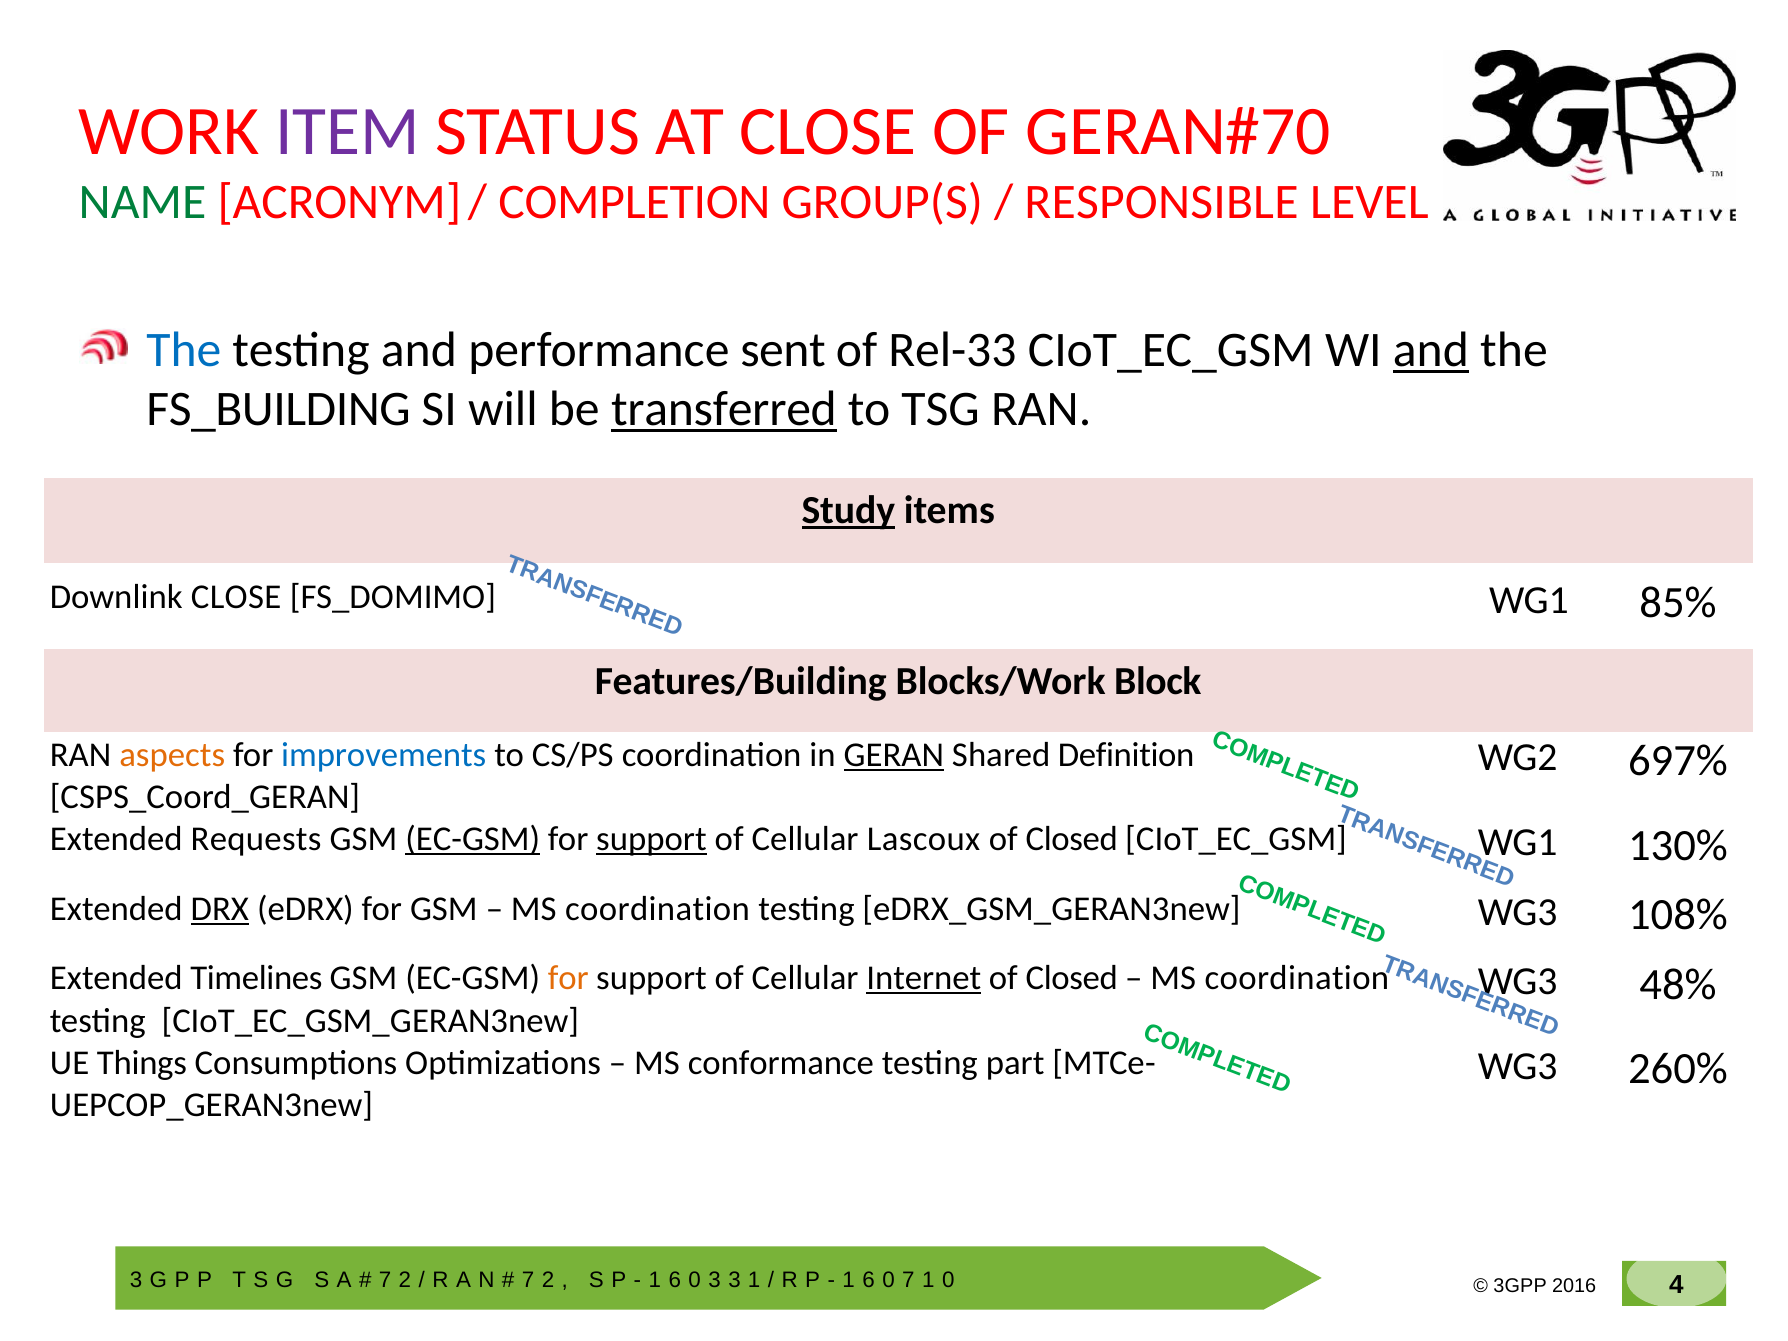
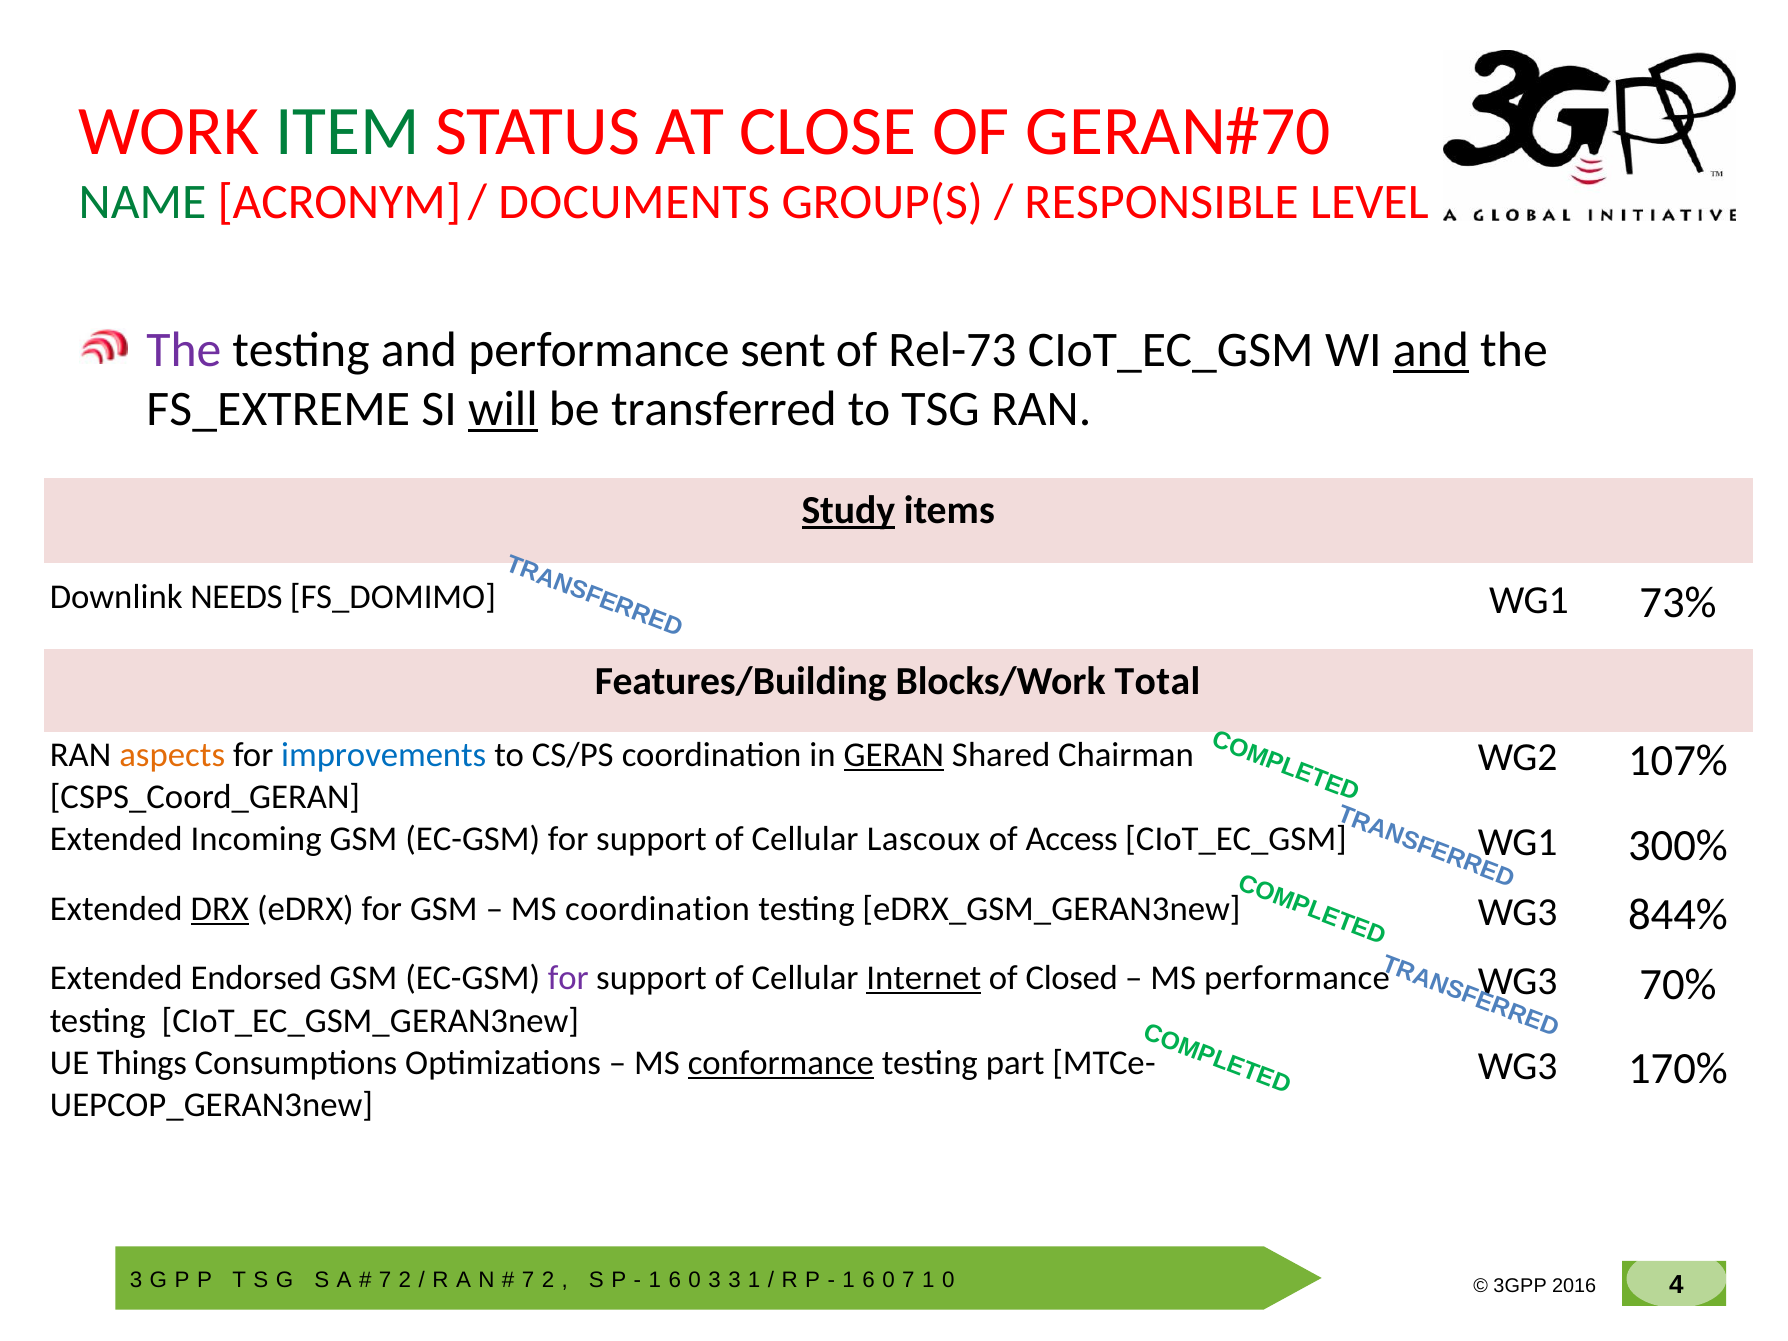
ITEM colour: purple -> green
COMPLETION: COMPLETION -> DOCUMENTS
The at (184, 350) colour: blue -> purple
Rel-33: Rel-33 -> Rel-73
FS_BUILDING: FS_BUILDING -> FS_EXTREME
will underline: none -> present
transferred underline: present -> none
Downlink CLOSE: CLOSE -> NEEDS
85%: 85% -> 73%
Block: Block -> Total
Definition: Definition -> Chairman
697%: 697% -> 107%
Requests: Requests -> Incoming
EC-GSM at (473, 839) underline: present -> none
support at (651, 839) underline: present -> none
Closed at (1072, 839): Closed -> Access
130%: 130% -> 300%
108%: 108% -> 844%
Timelines: Timelines -> Endorsed
for at (568, 978) colour: orange -> purple
coordination at (1297, 978): coordination -> performance
48%: 48% -> 70%
conformance underline: none -> present
260%: 260% -> 170%
